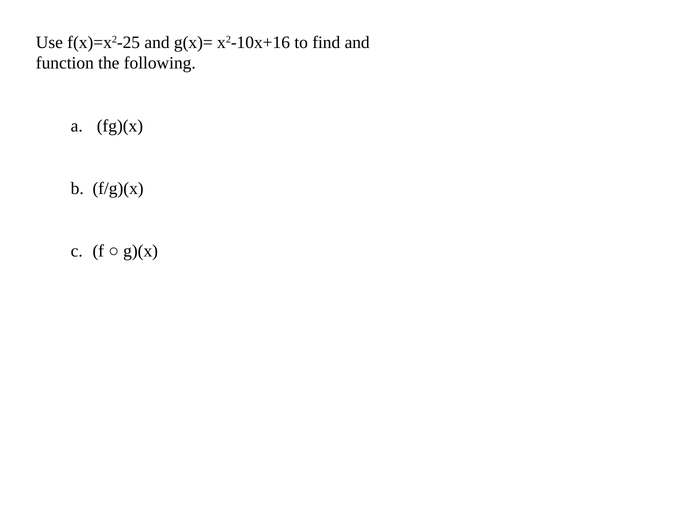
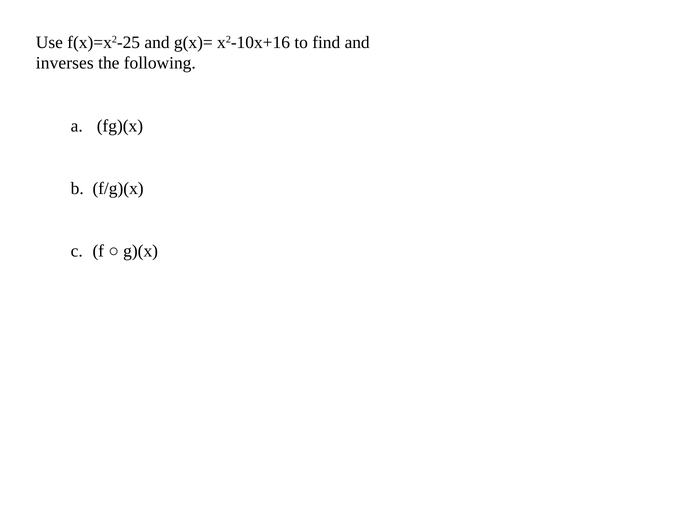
function: function -> inverses
